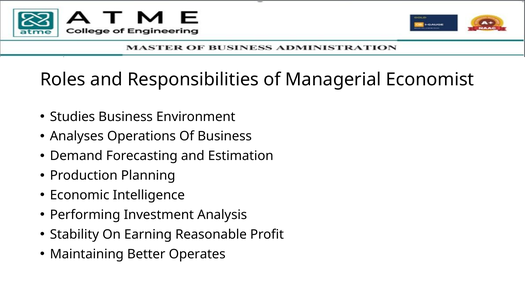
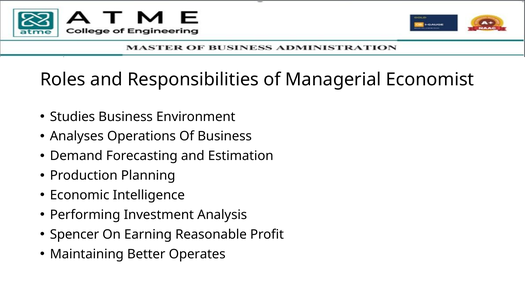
Stability: Stability -> Spencer
